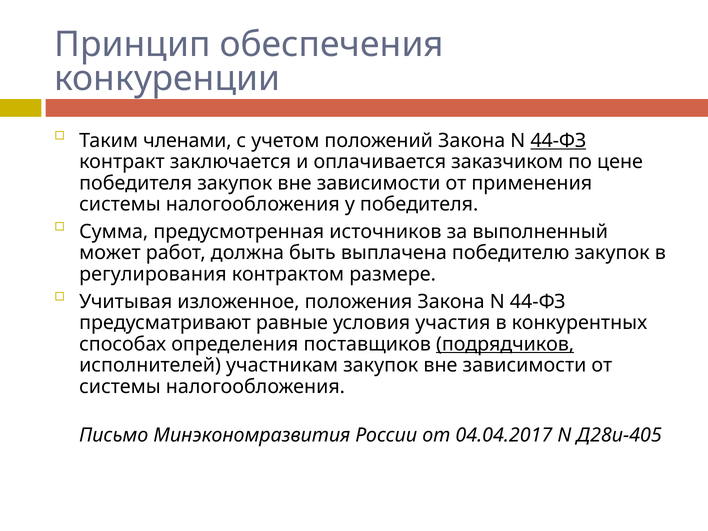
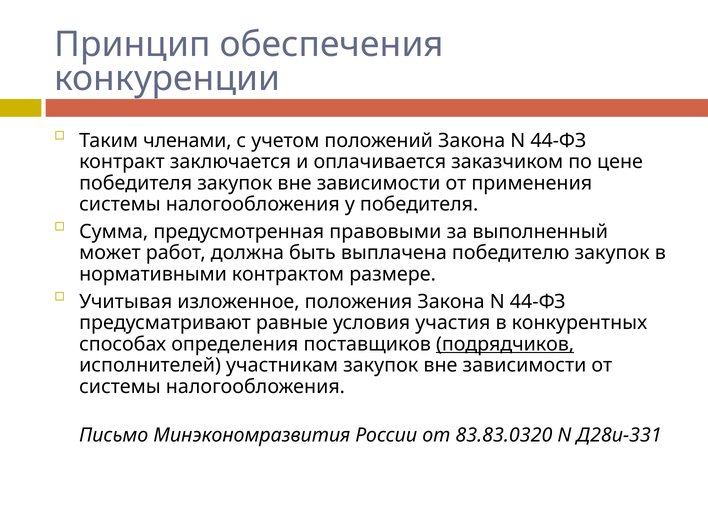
44-ФЗ at (558, 141) underline: present -> none
источников: источников -> правовыми
регулирования: регулирования -> нормативными
04.04.2017: 04.04.2017 -> 83.83.0320
Д28и-405: Д28и-405 -> Д28и-331
